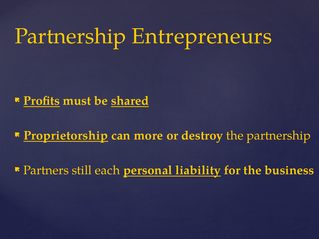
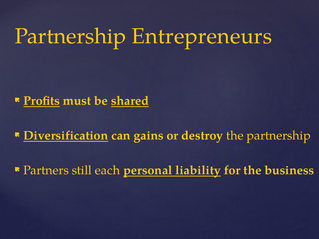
Proprietorship: Proprietorship -> Diversification
more: more -> gains
